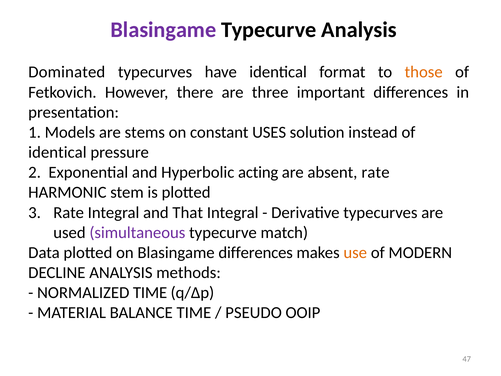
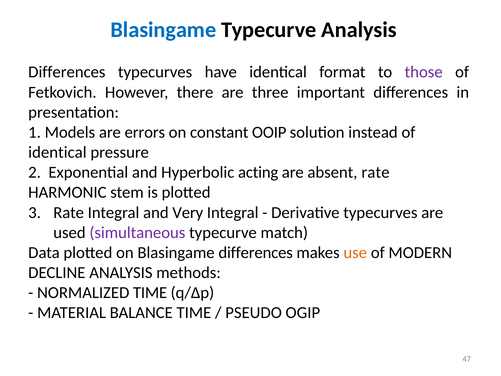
Blasingame at (163, 30) colour: purple -> blue
Dominated at (67, 72): Dominated -> Differences
those colour: orange -> purple
stems: stems -> errors
USES: USES -> OOIP
That: That -> Very
OOIP: OOIP -> OGIP
